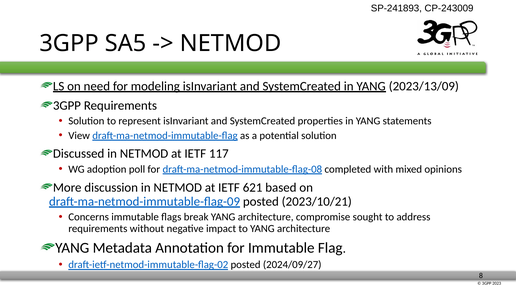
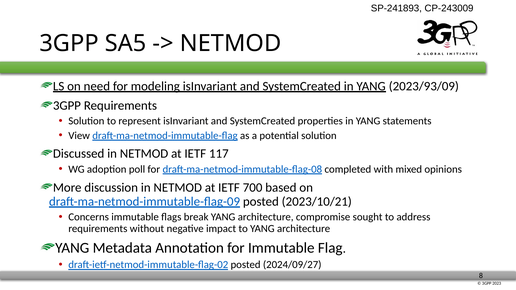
2023/13/09: 2023/13/09 -> 2023/93/09
621: 621 -> 700
